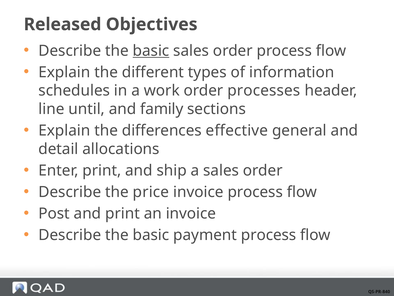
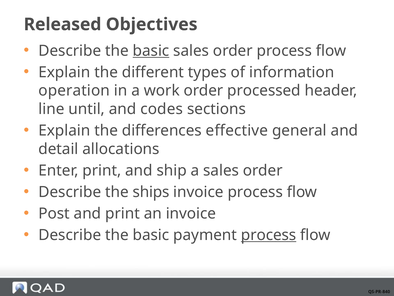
schedules: schedules -> operation
processes: processes -> processed
family: family -> codes
price: price -> ships
process at (269, 235) underline: none -> present
